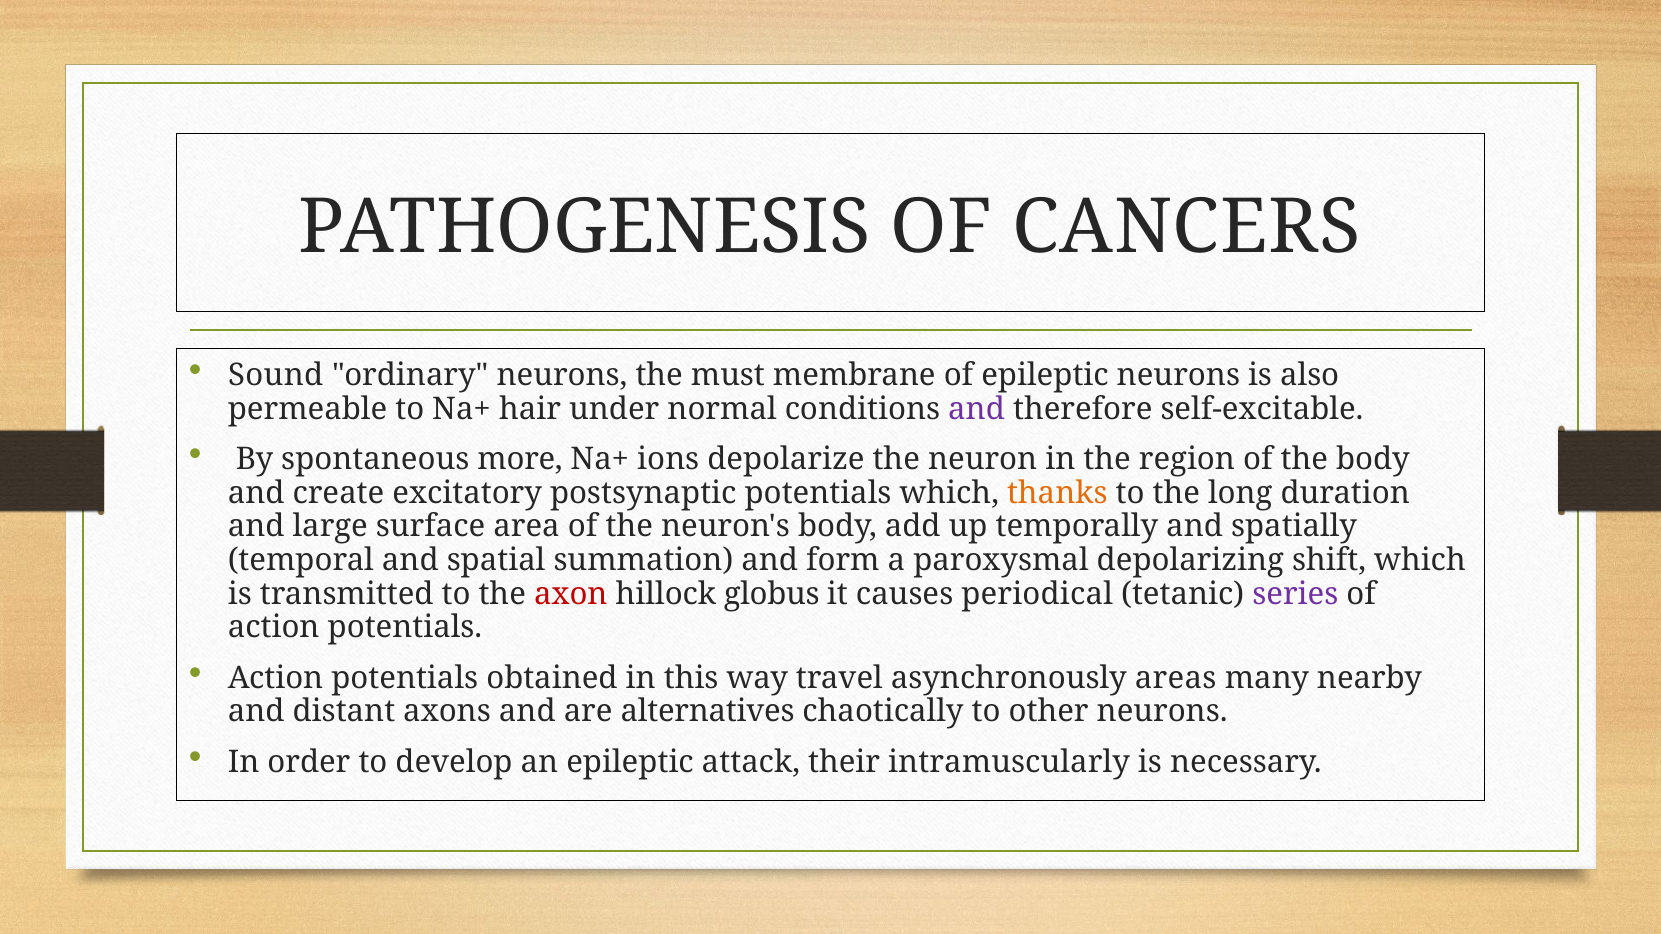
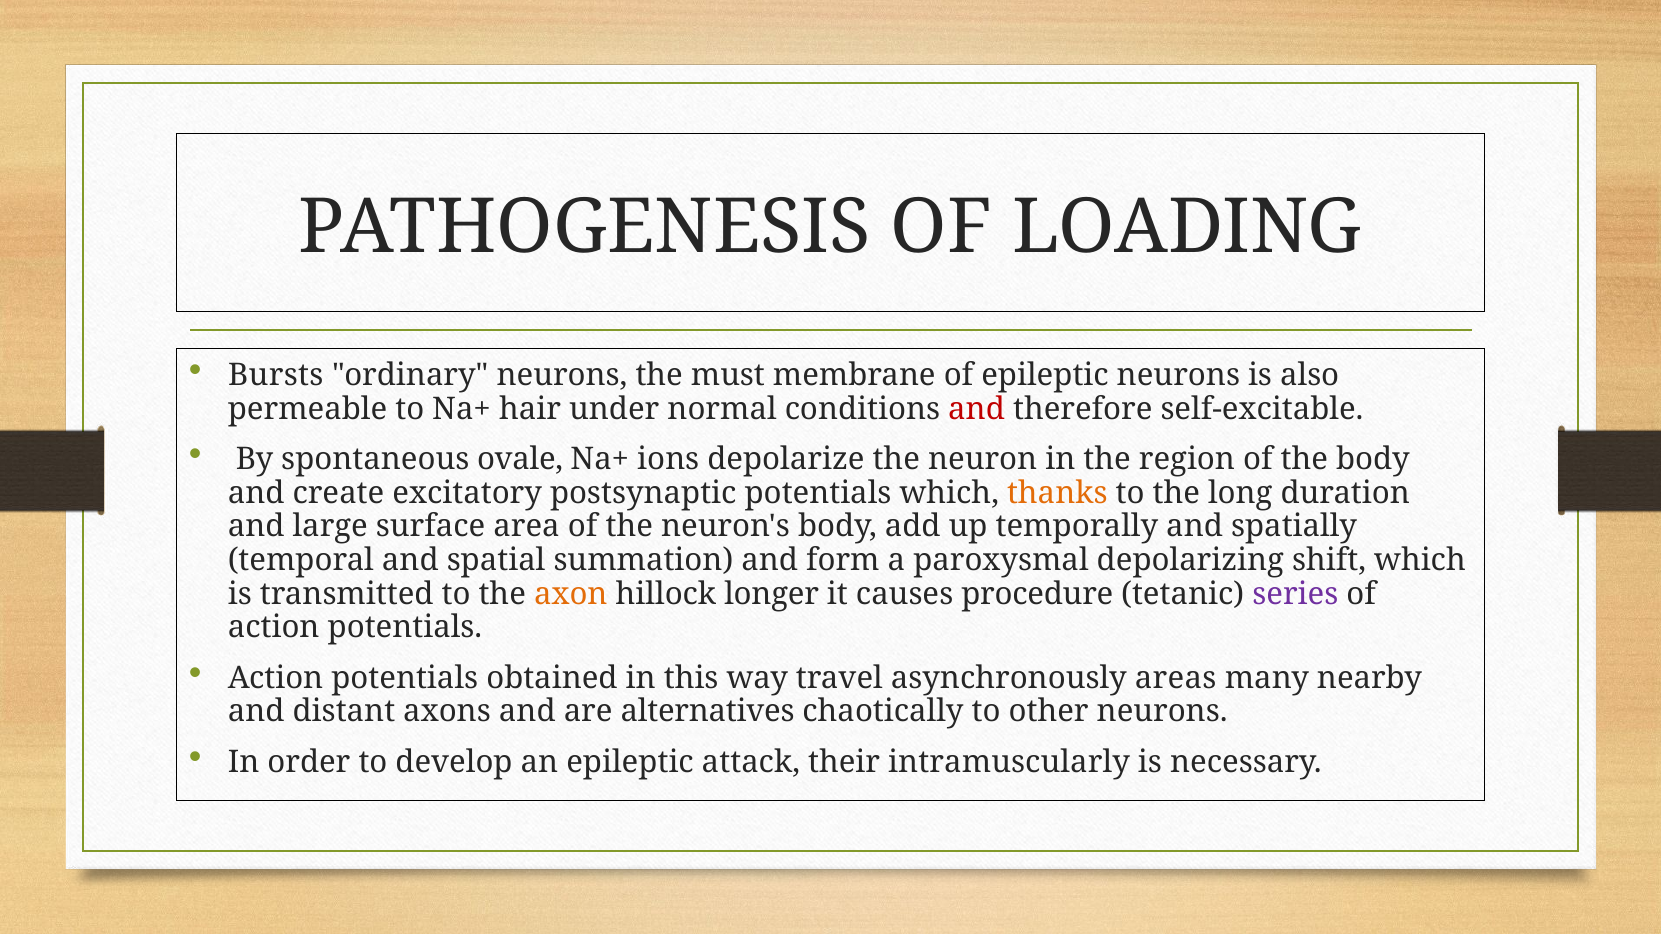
CANCERS: CANCERS -> LOADING
Sound: Sound -> Bursts
and at (977, 409) colour: purple -> red
more: more -> ovale
axon colour: red -> orange
globus: globus -> longer
periodical: periodical -> procedure
